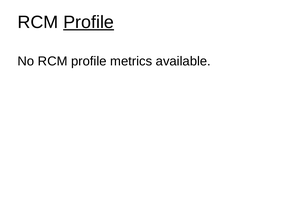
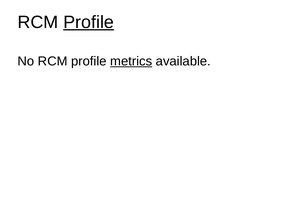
metrics underline: none -> present
